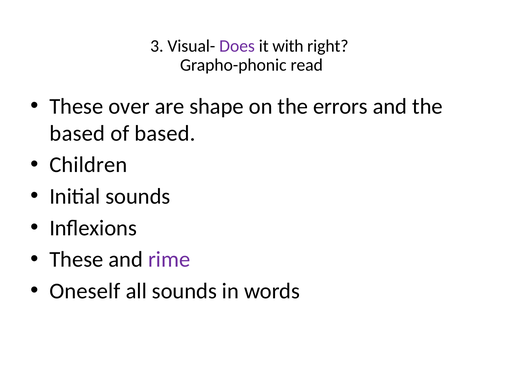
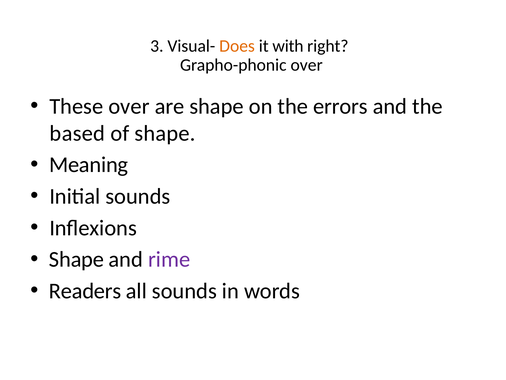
Does colour: purple -> orange
Grapho-phonic read: read -> over
of based: based -> shape
Children: Children -> Meaning
These at (76, 259): These -> Shape
Oneself: Oneself -> Readers
